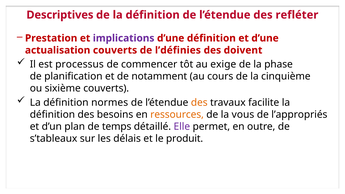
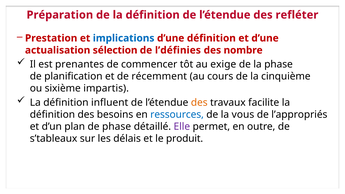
Descriptives: Descriptives -> Préparation
implications colour: purple -> blue
actualisation couverts: couverts -> sélection
doivent: doivent -> nombre
processus: processus -> prenantes
notamment: notamment -> récemment
sixième couverts: couverts -> impartis
normes: normes -> influent
ressources colour: orange -> blue
de temps: temps -> phase
